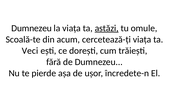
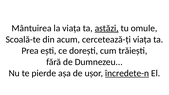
Dumnezeu at (32, 28): Dumnezeu -> Mântuirea
Veci: Veci -> Prea
încredete-n underline: none -> present
